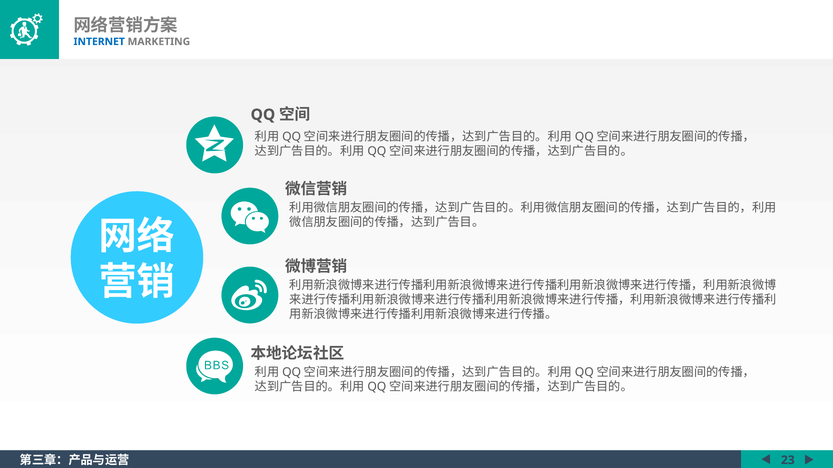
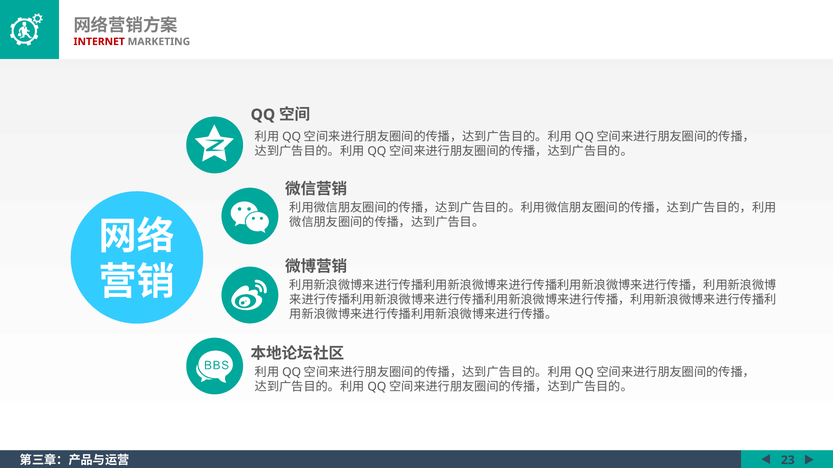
INTERNET colour: blue -> red
